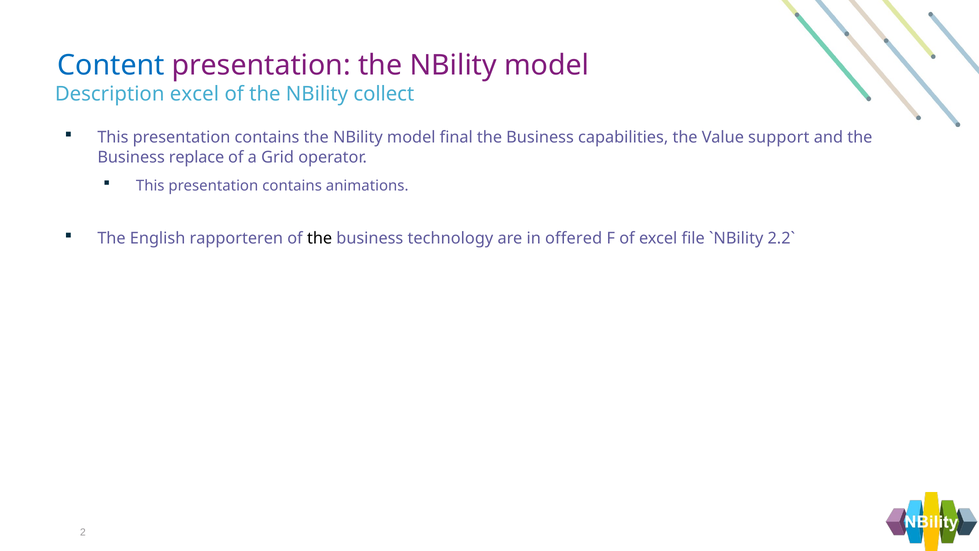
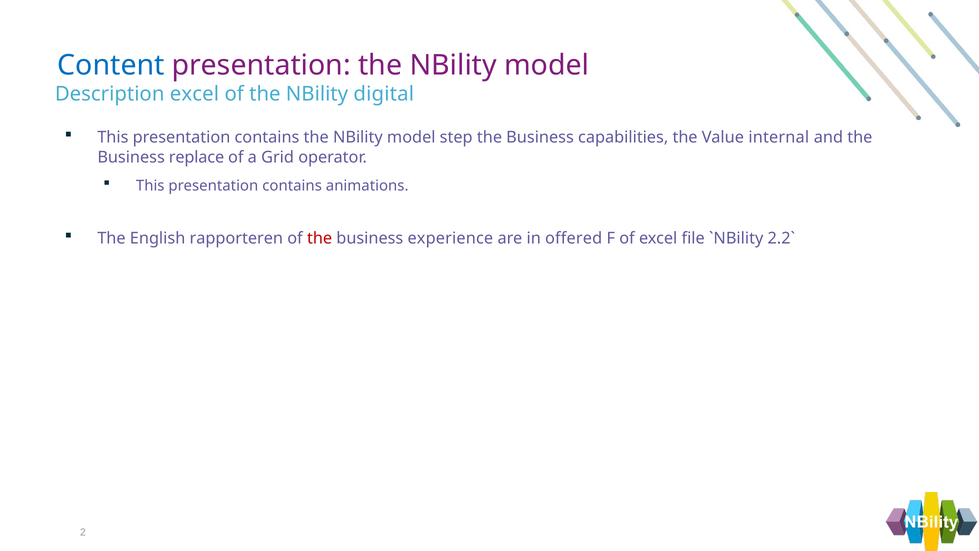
collect: collect -> digital
final: final -> step
support: support -> internal
the at (320, 238) colour: black -> red
technology: technology -> experience
